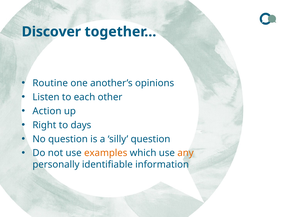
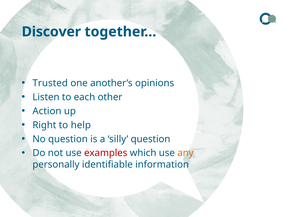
Routine: Routine -> Trusted
days: days -> help
examples colour: orange -> red
